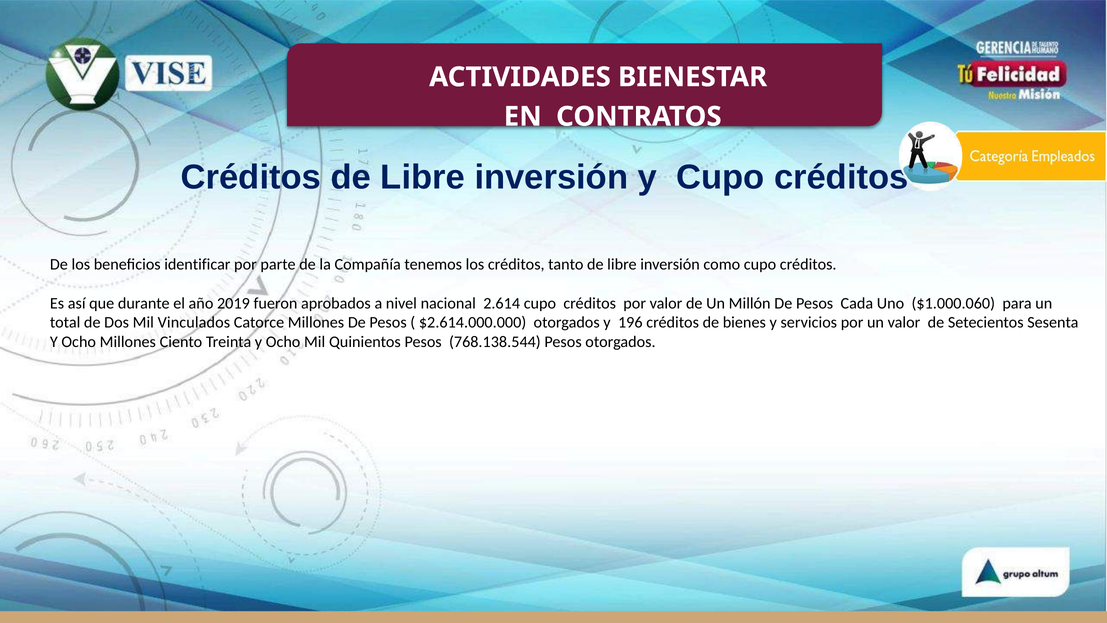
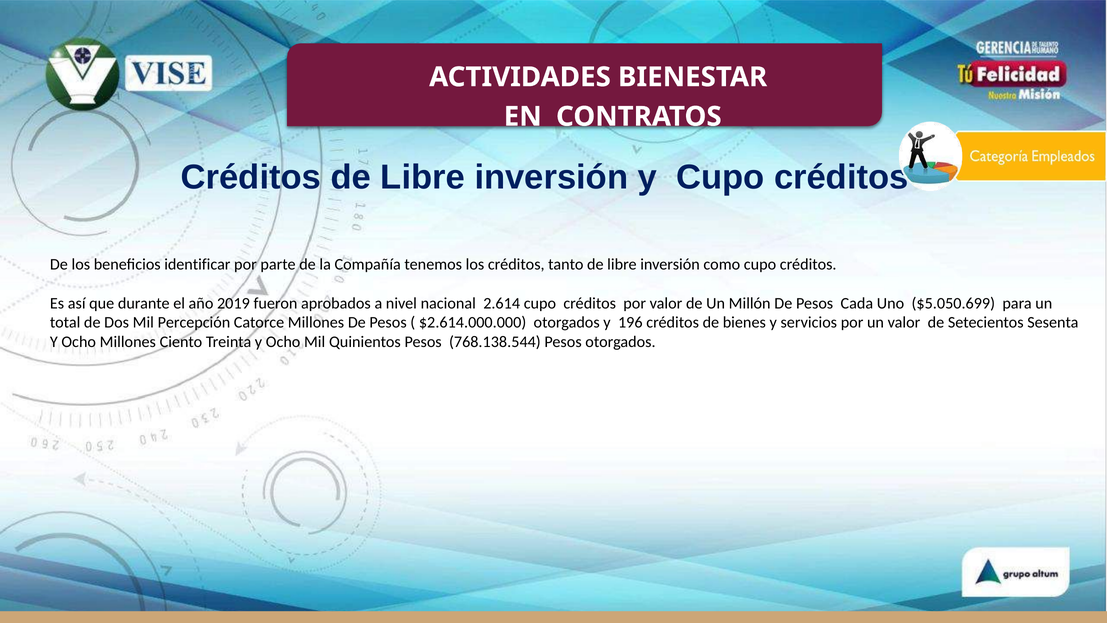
$1.000.060: $1.000.060 -> $5.050.699
Vinculados: Vinculados -> Percepción
